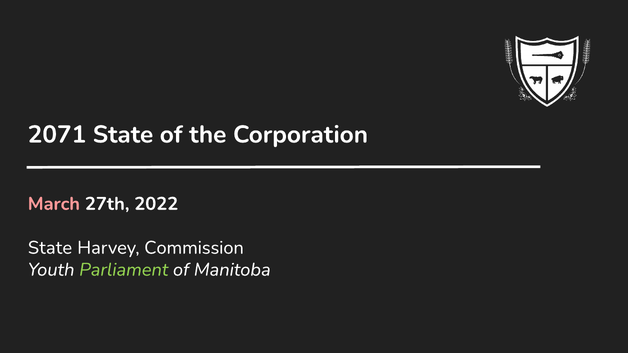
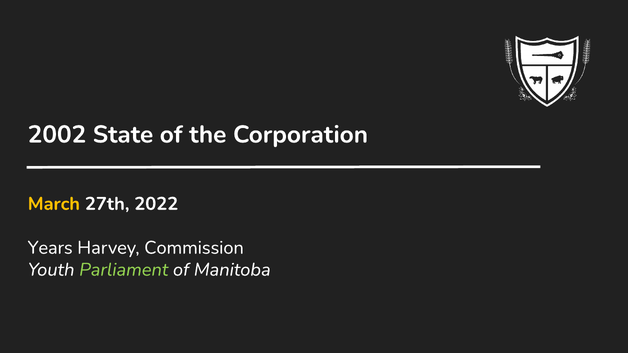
2071: 2071 -> 2002
March colour: pink -> yellow
State at (50, 248): State -> Years
